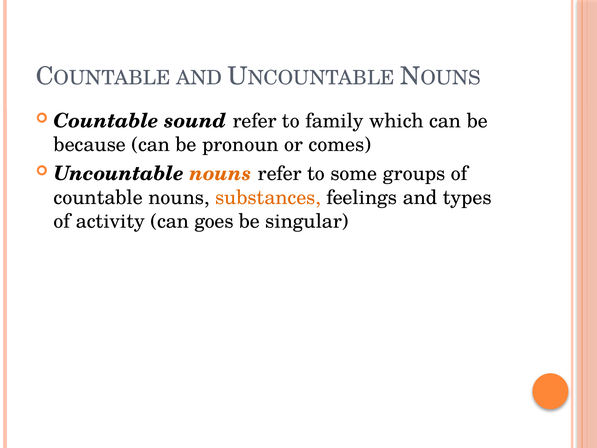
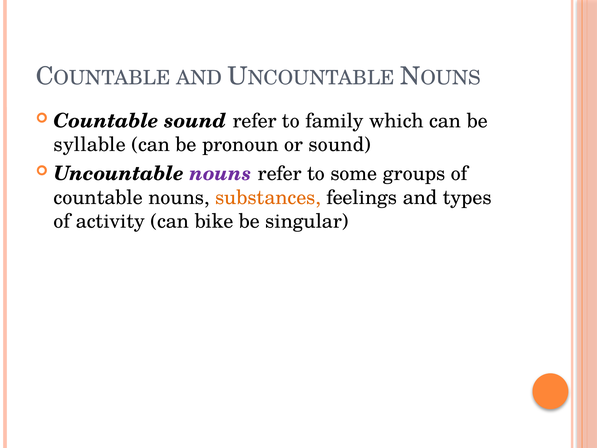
because: because -> syllable
or comes: comes -> sound
nouns at (220, 173) colour: orange -> purple
goes: goes -> bike
